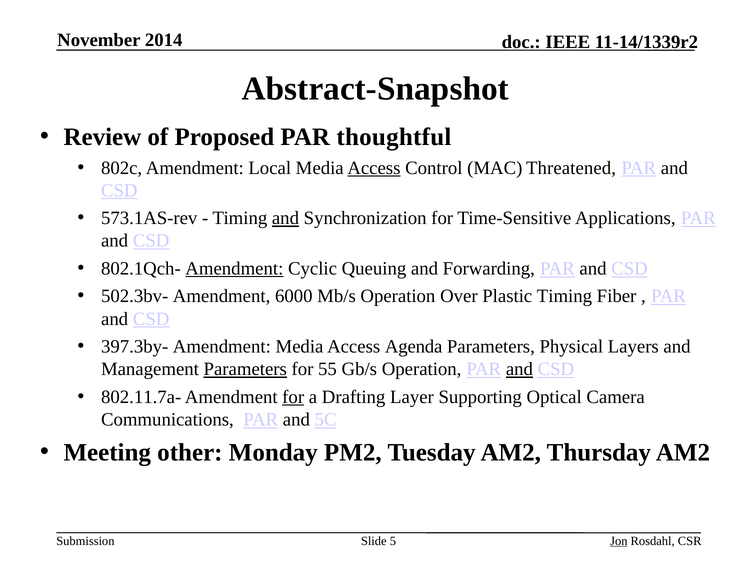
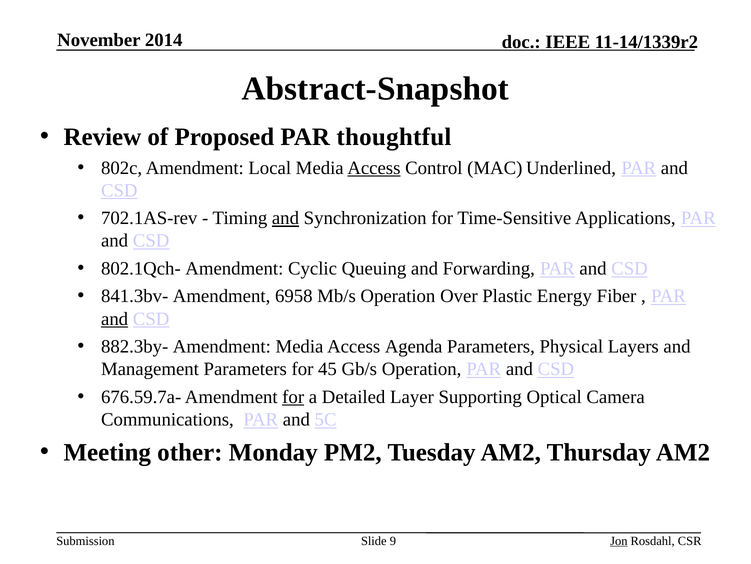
Threatened: Threatened -> Underlined
573.1AS-rev: 573.1AS-rev -> 702.1AS-rev
Amendment at (234, 268) underline: present -> none
502.3bv-: 502.3bv- -> 841.3bv-
6000: 6000 -> 6958
Plastic Timing: Timing -> Energy
and at (115, 318) underline: none -> present
397.3by-: 397.3by- -> 882.3by-
Parameters at (245, 369) underline: present -> none
55: 55 -> 45
and at (519, 369) underline: present -> none
802.11.7a-: 802.11.7a- -> 676.59.7a-
Drafting: Drafting -> Detailed
5: 5 -> 9
